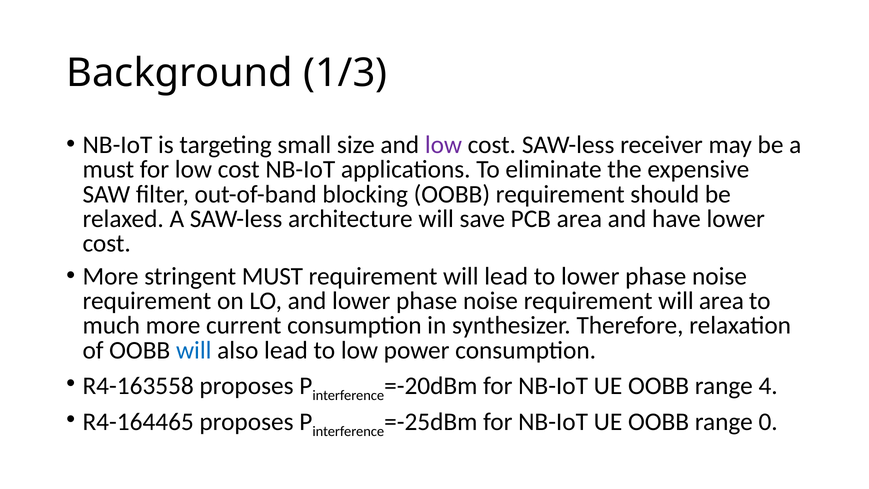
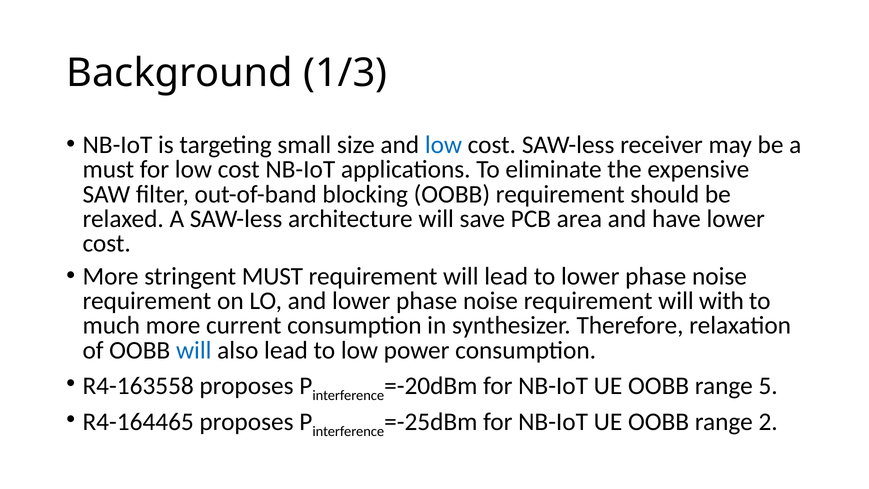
low at (443, 145) colour: purple -> blue
will area: area -> with
4: 4 -> 5
0: 0 -> 2
